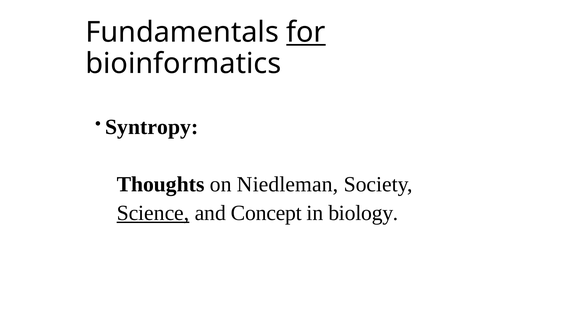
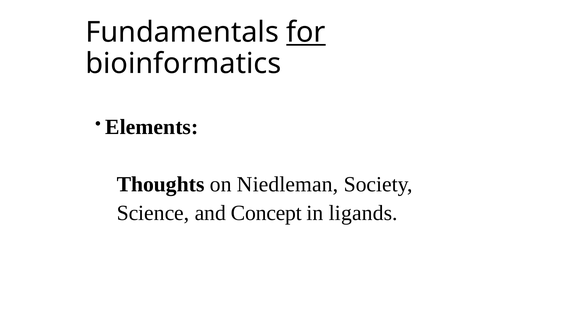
Syntropy: Syntropy -> Elements
Science underline: present -> none
biology: biology -> ligands
